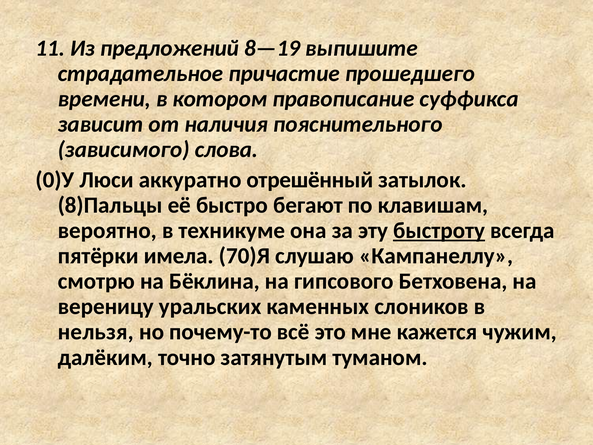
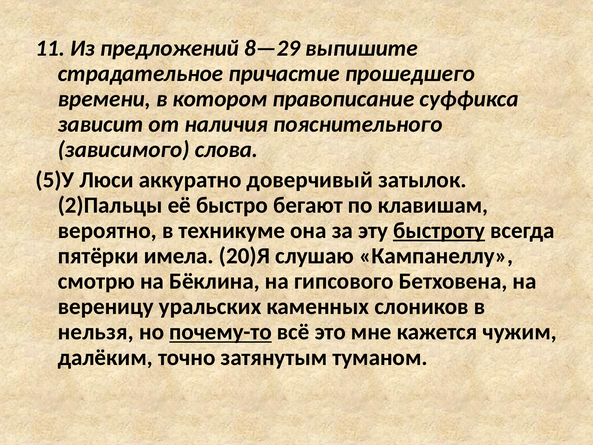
8—19: 8—19 -> 8—29
0)У: 0)У -> 5)У
отрешённый: отрешённый -> доверчивый
8)Пальцы: 8)Пальцы -> 2)Пальцы
70)Я: 70)Я -> 20)Я
почему-то underline: none -> present
